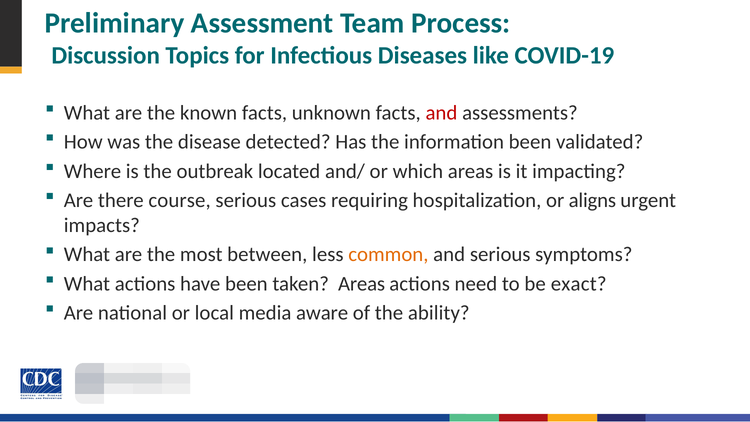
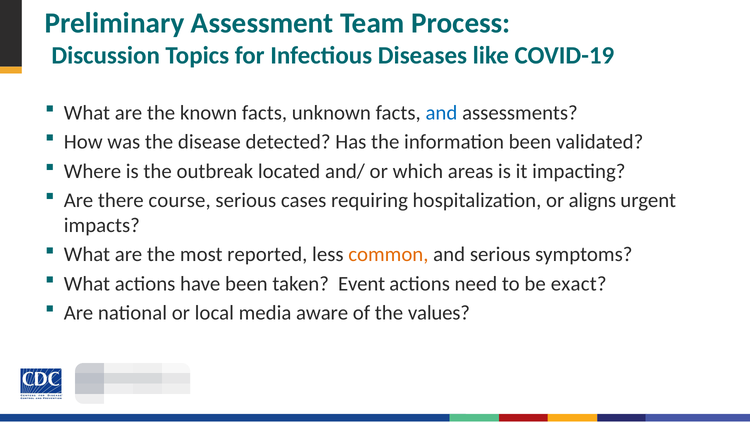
and at (441, 113) colour: red -> blue
between: between -> reported
taken Areas: Areas -> Event
ability: ability -> values
